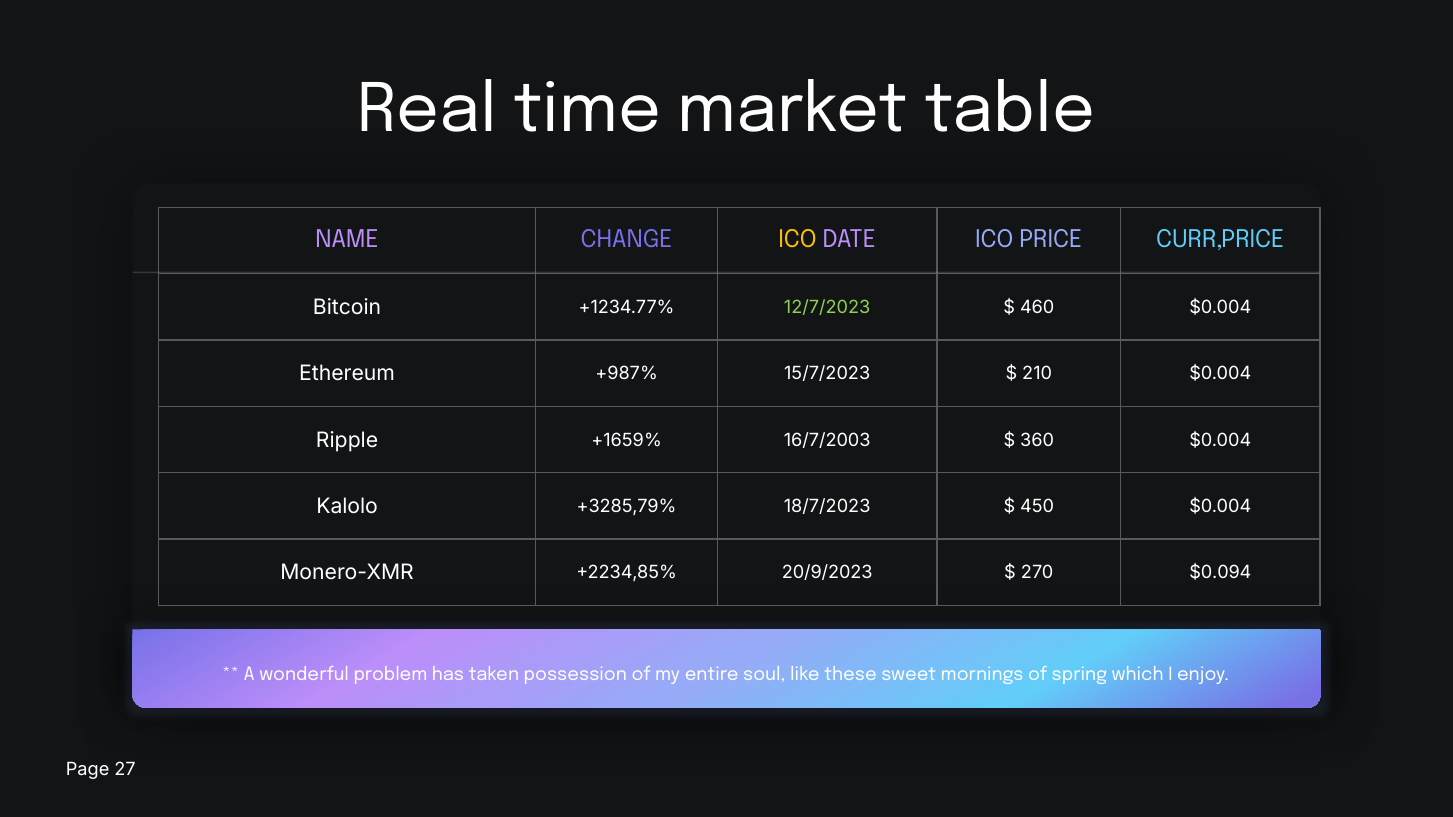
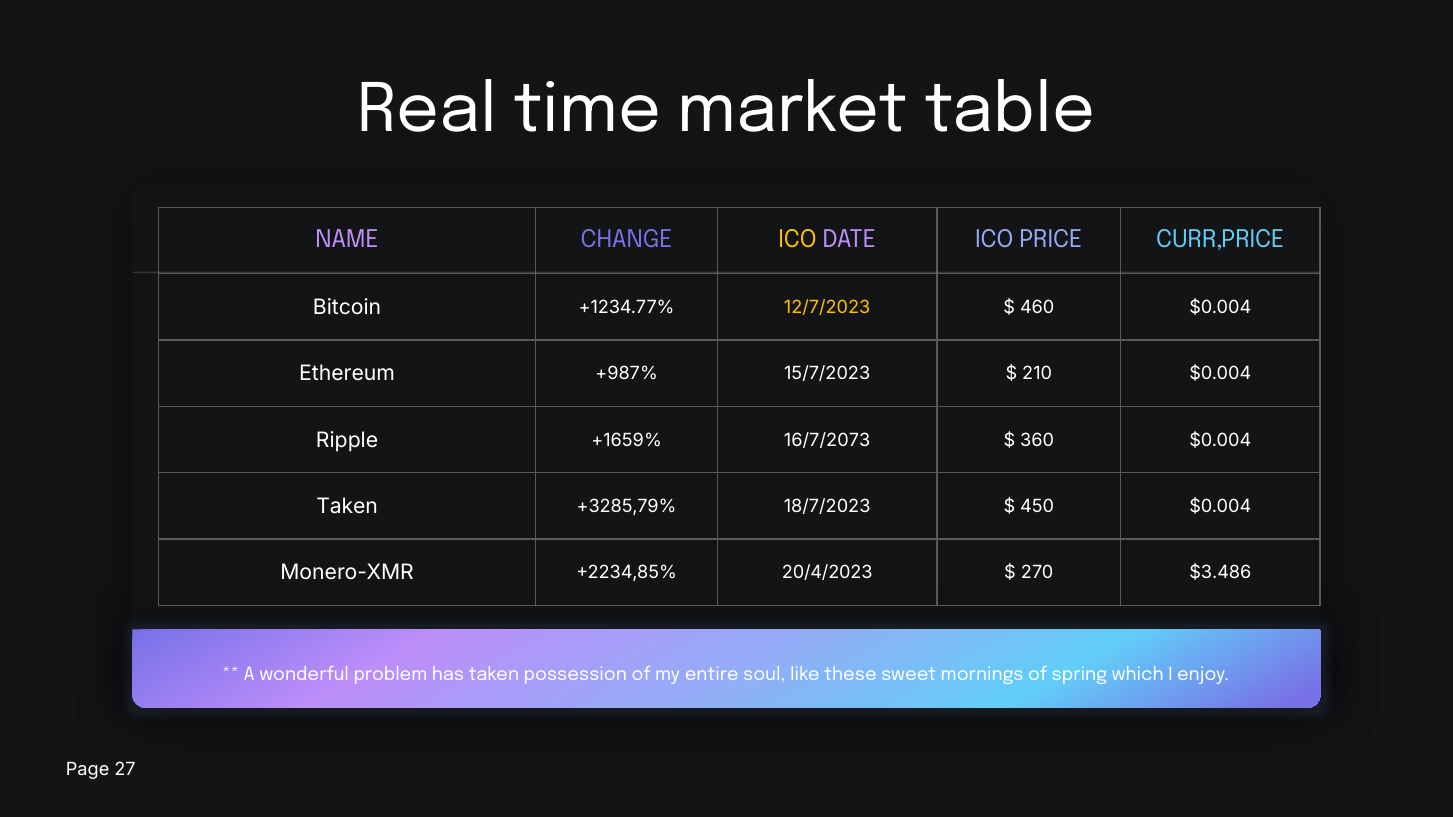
12/7/2023 colour: light green -> yellow
16/7/2003: 16/7/2003 -> 16/7/2073
Kalolo at (347, 507): Kalolo -> Taken
20/9/2023: 20/9/2023 -> 20/4/2023
$0.094: $0.094 -> $3.486
